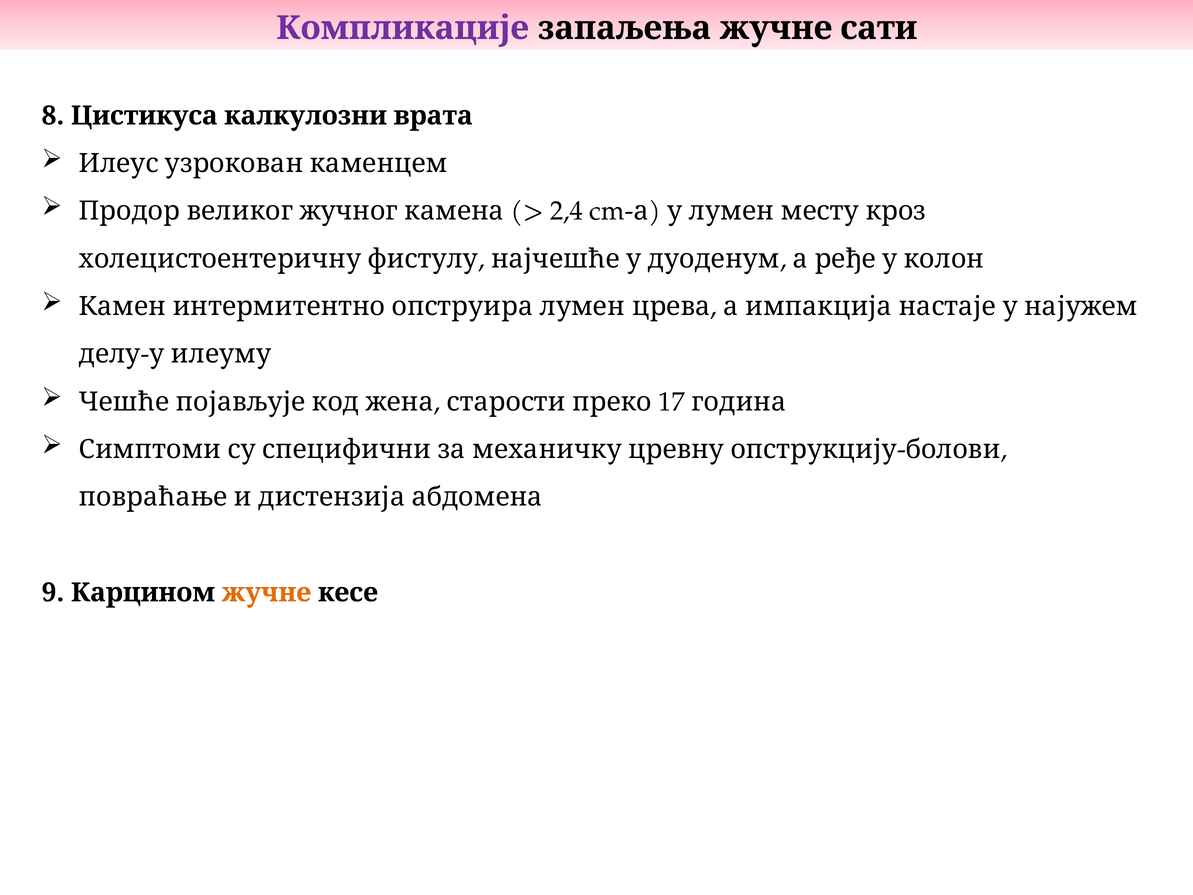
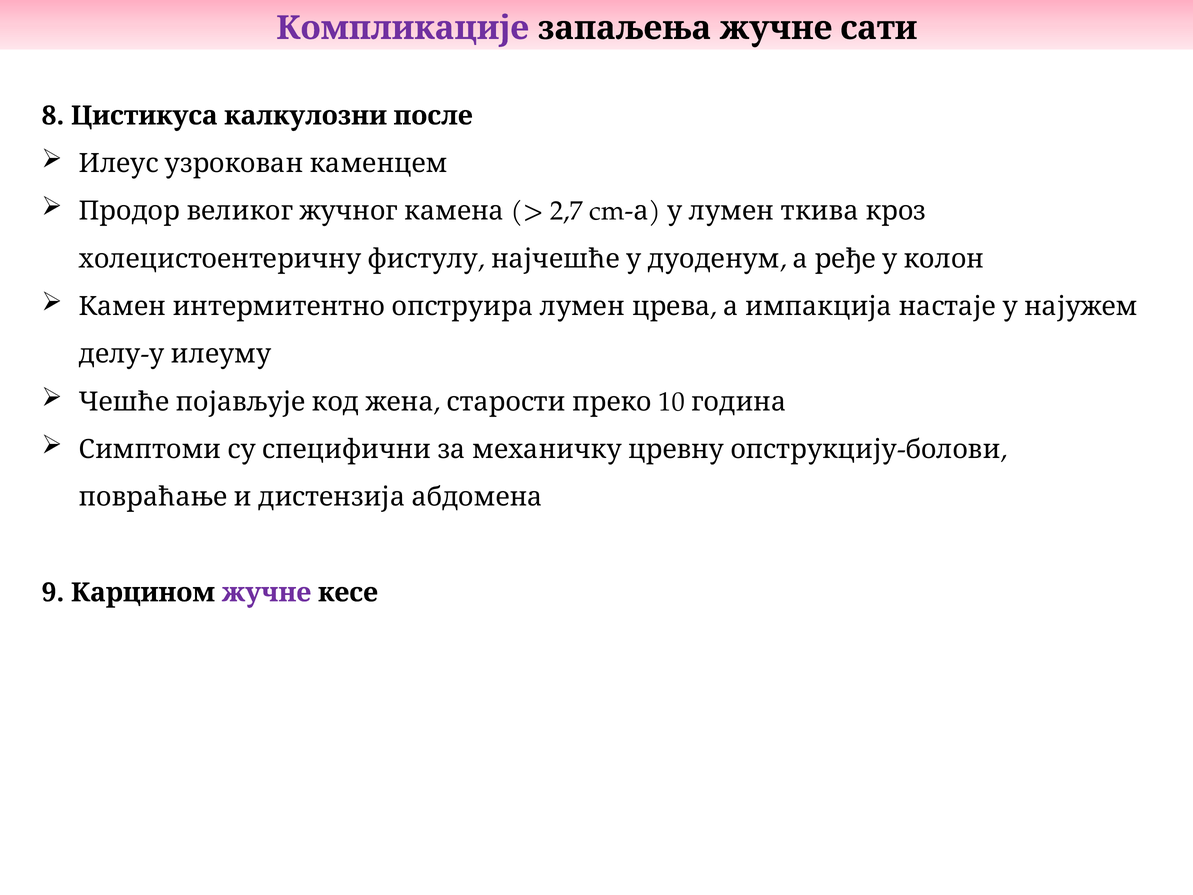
врата: врата -> после
2,4: 2,4 -> 2,7
месту: месту -> ткива
17: 17 -> 10
жучне at (267, 592) colour: orange -> purple
